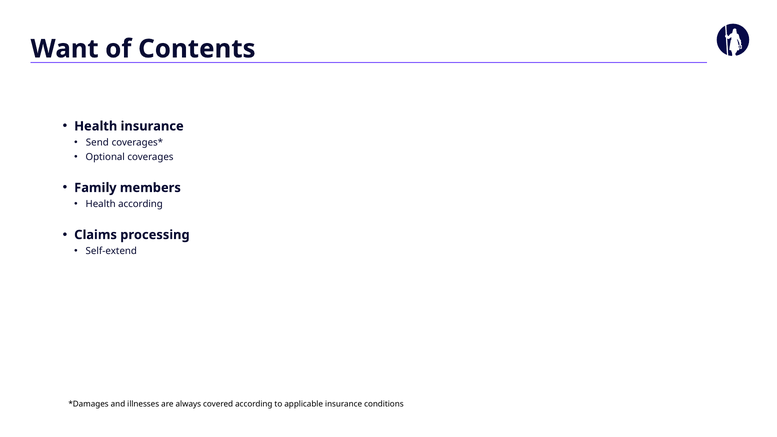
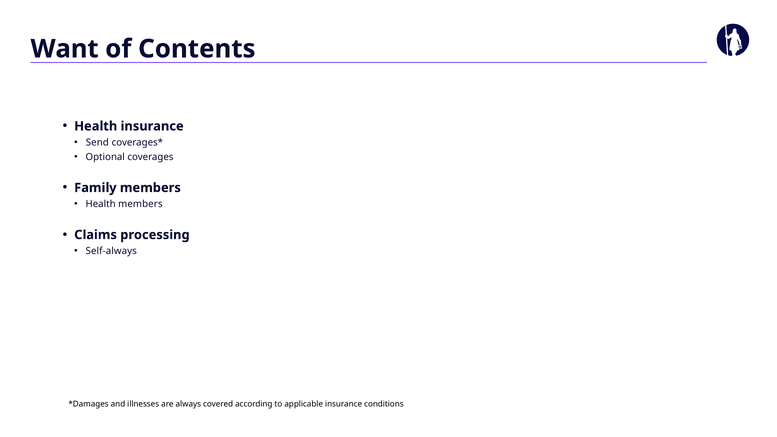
Health according: according -> members
Self-extend: Self-extend -> Self-always
